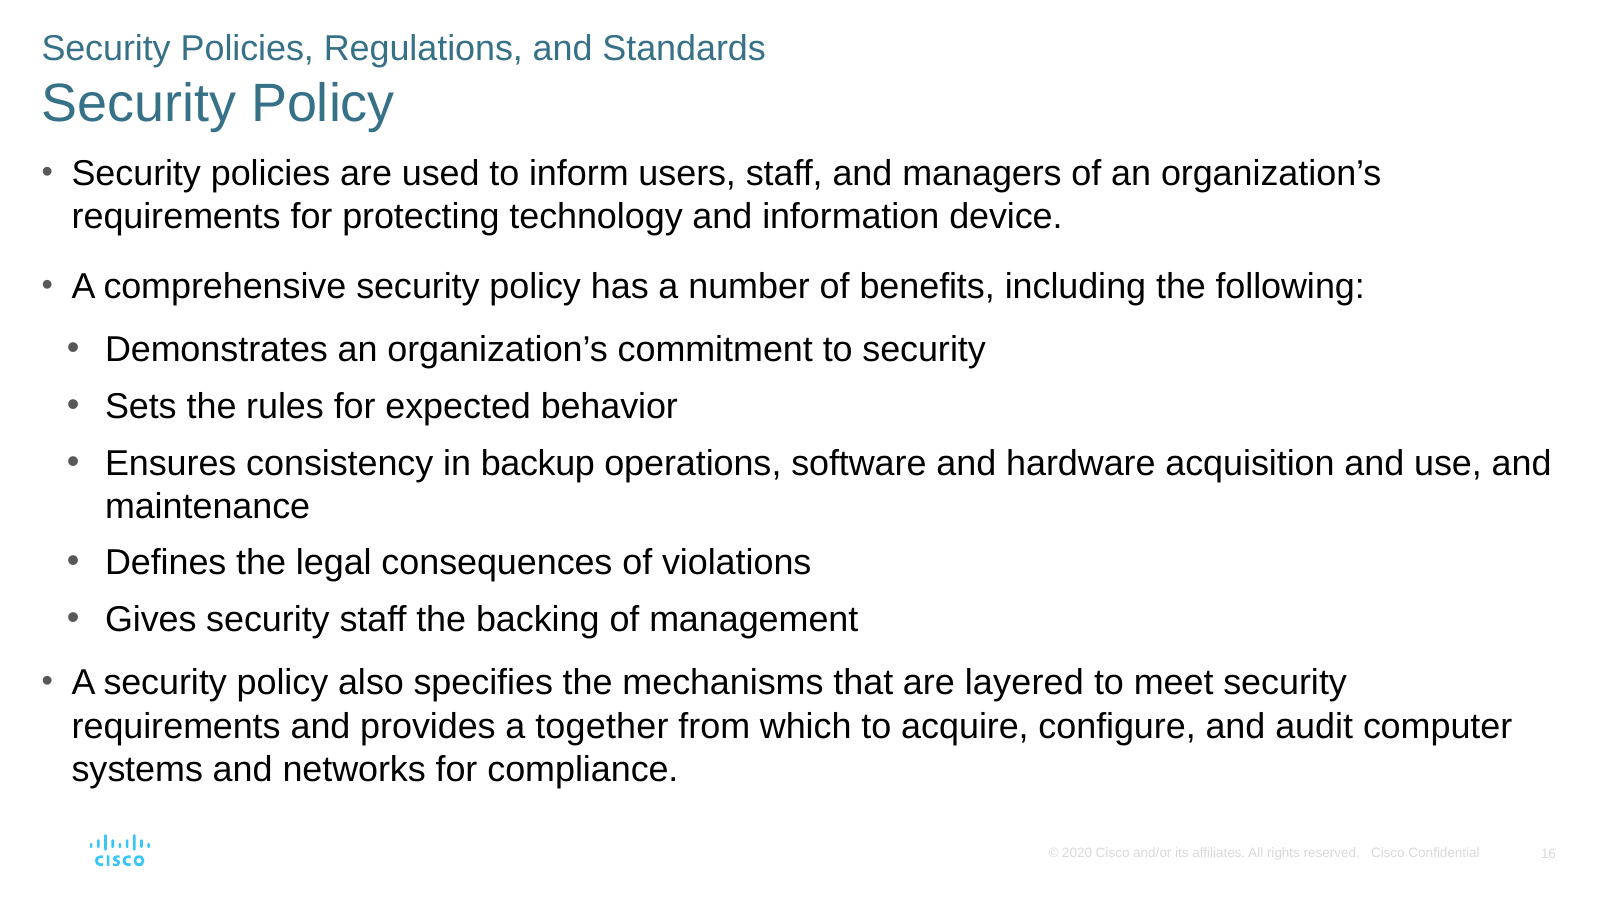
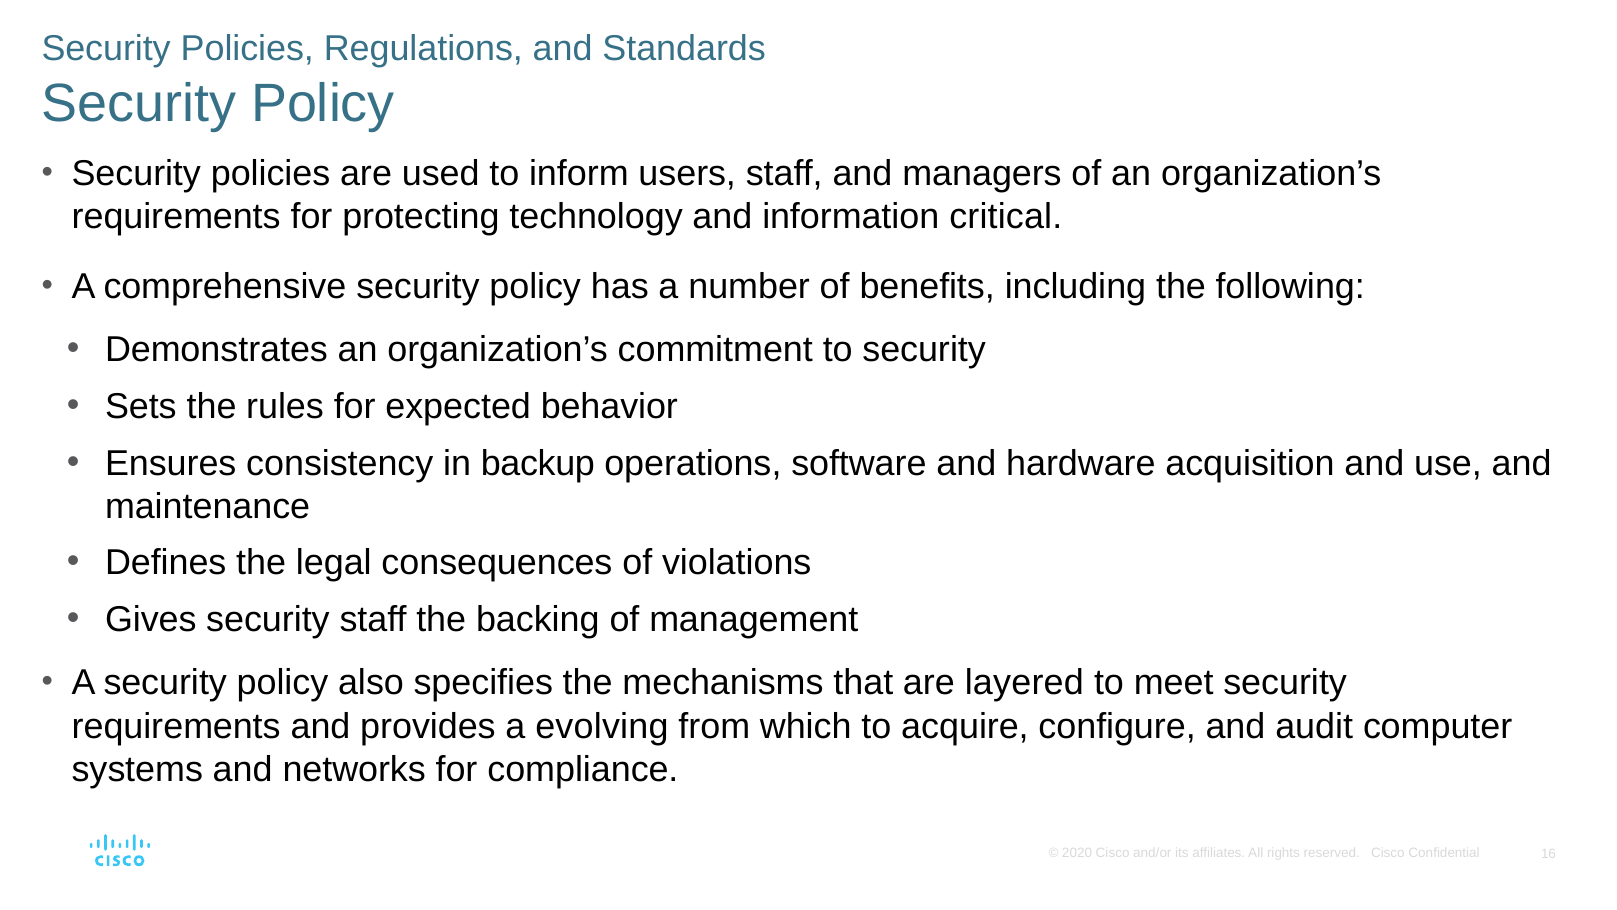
device: device -> critical
together: together -> evolving
